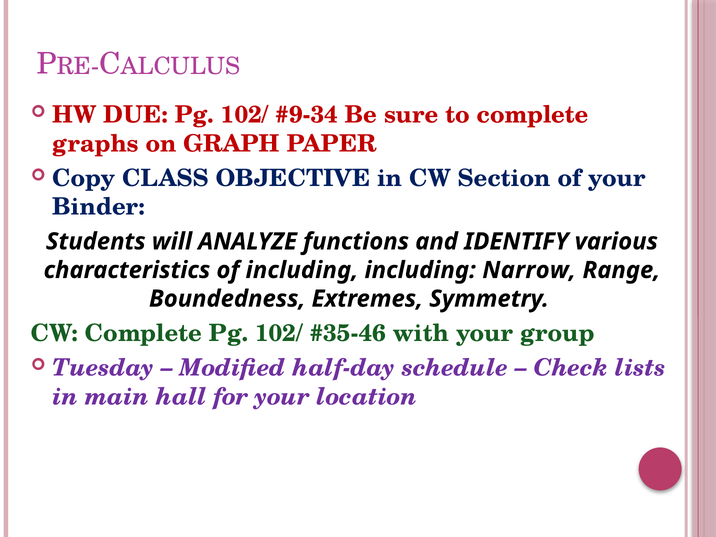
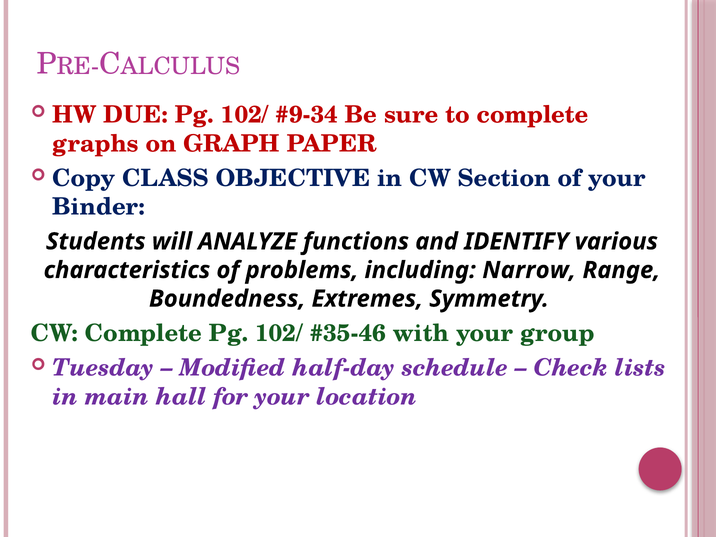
of including: including -> problems
